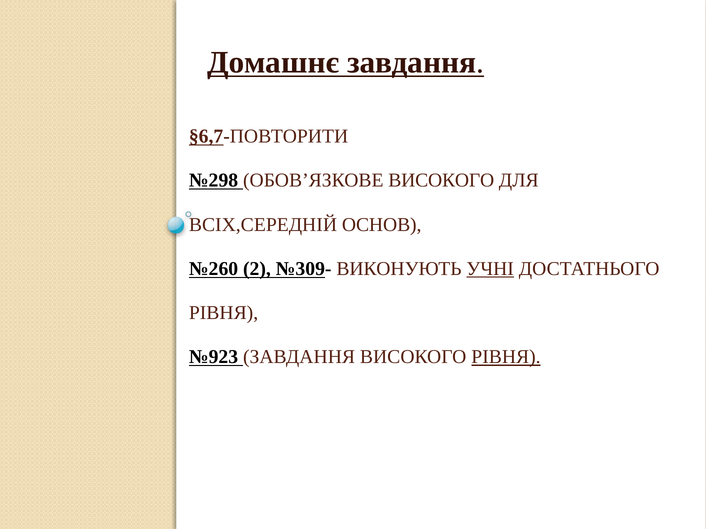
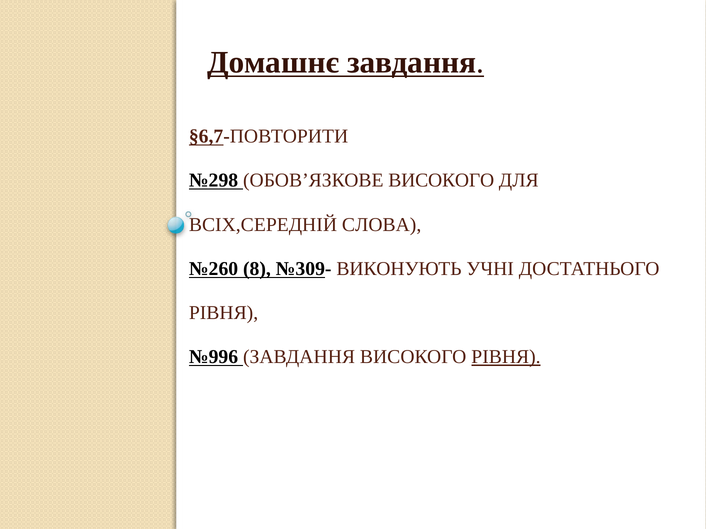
ОСНОВ: ОСНОВ -> СЛОВА
2: 2 -> 8
УЧНІ underline: present -> none
№923: №923 -> №996
